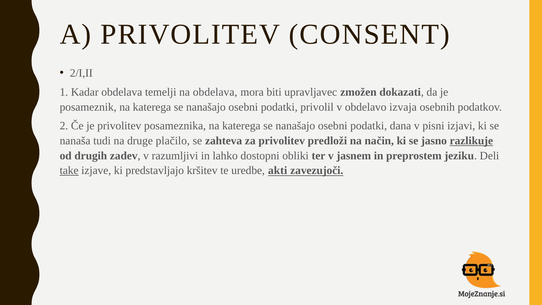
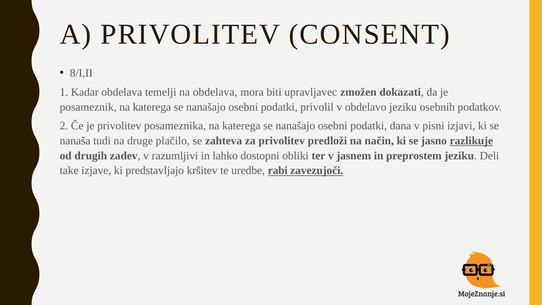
2/I,II: 2/I,II -> 8/I,II
obdelavo izvaja: izvaja -> jeziku
take underline: present -> none
akti: akti -> rabi
